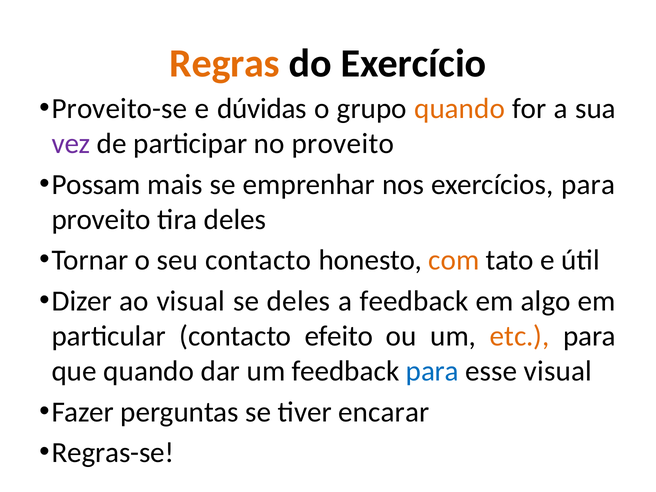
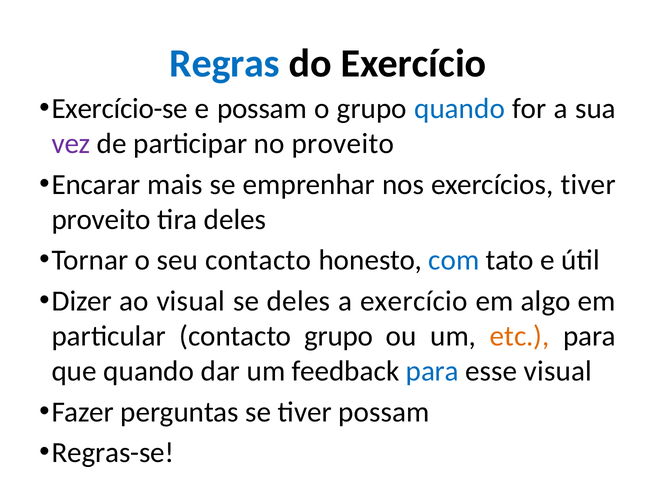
Regras colour: orange -> blue
Proveito-se: Proveito-se -> Exercício-se
e dúvidas: dúvidas -> possam
quando at (460, 109) colour: orange -> blue
Possam: Possam -> Encarar
exercícios para: para -> tiver
com colour: orange -> blue
a feedback: feedback -> exercício
contacto efeito: efeito -> grupo
tiver encarar: encarar -> possam
